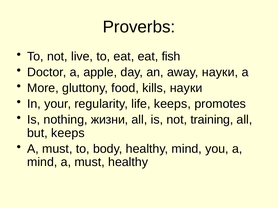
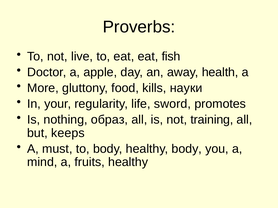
away науки: науки -> health
life keeps: keeps -> sword
жизни: жизни -> образ
healthy mind: mind -> body
mind a must: must -> fruits
